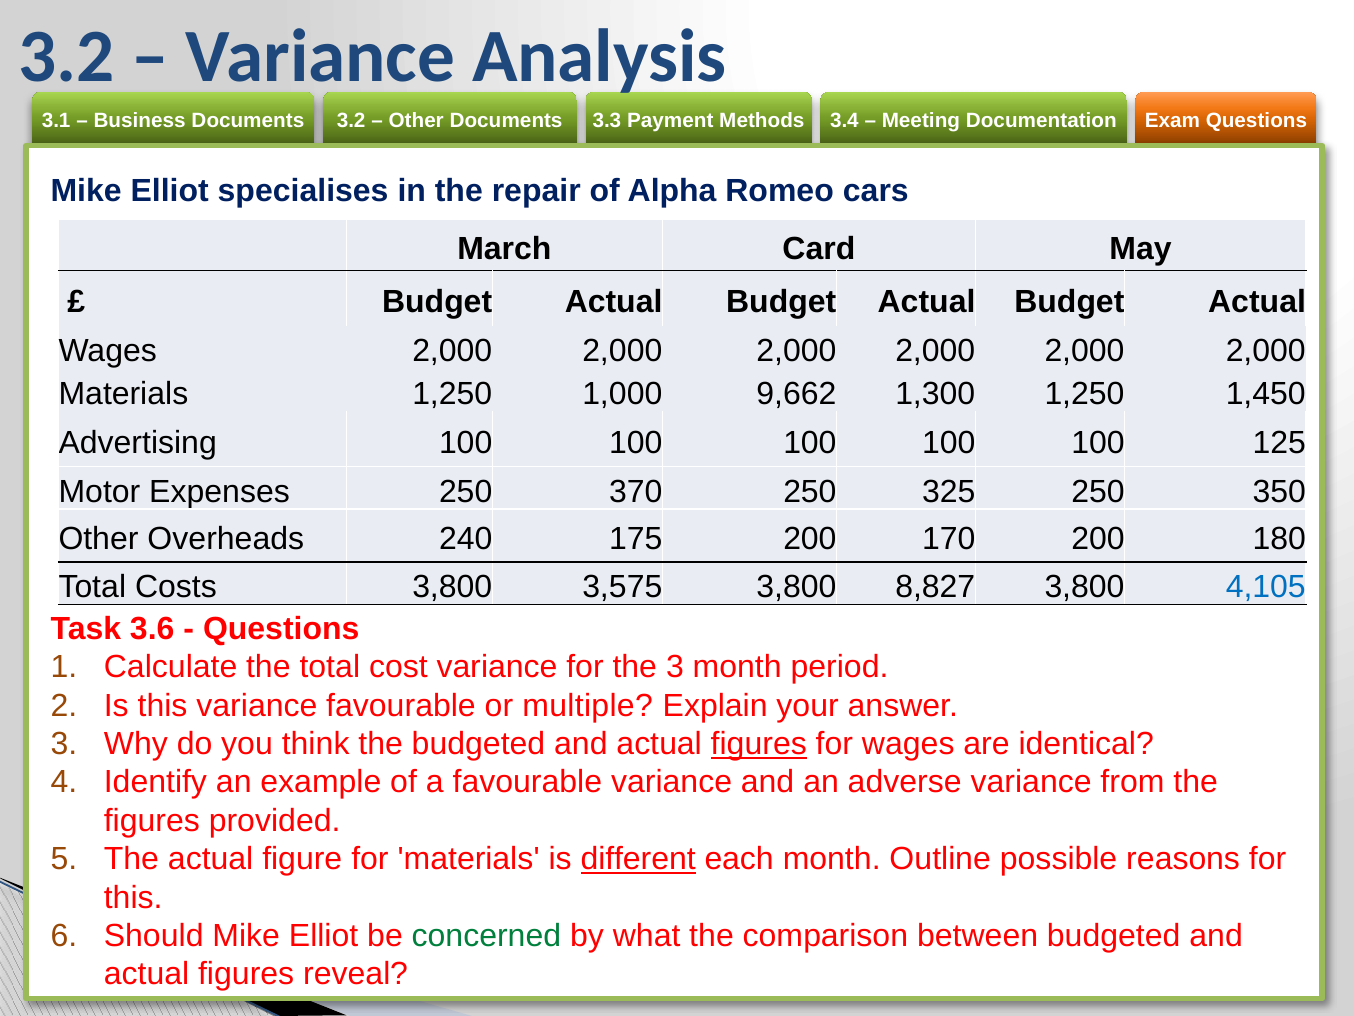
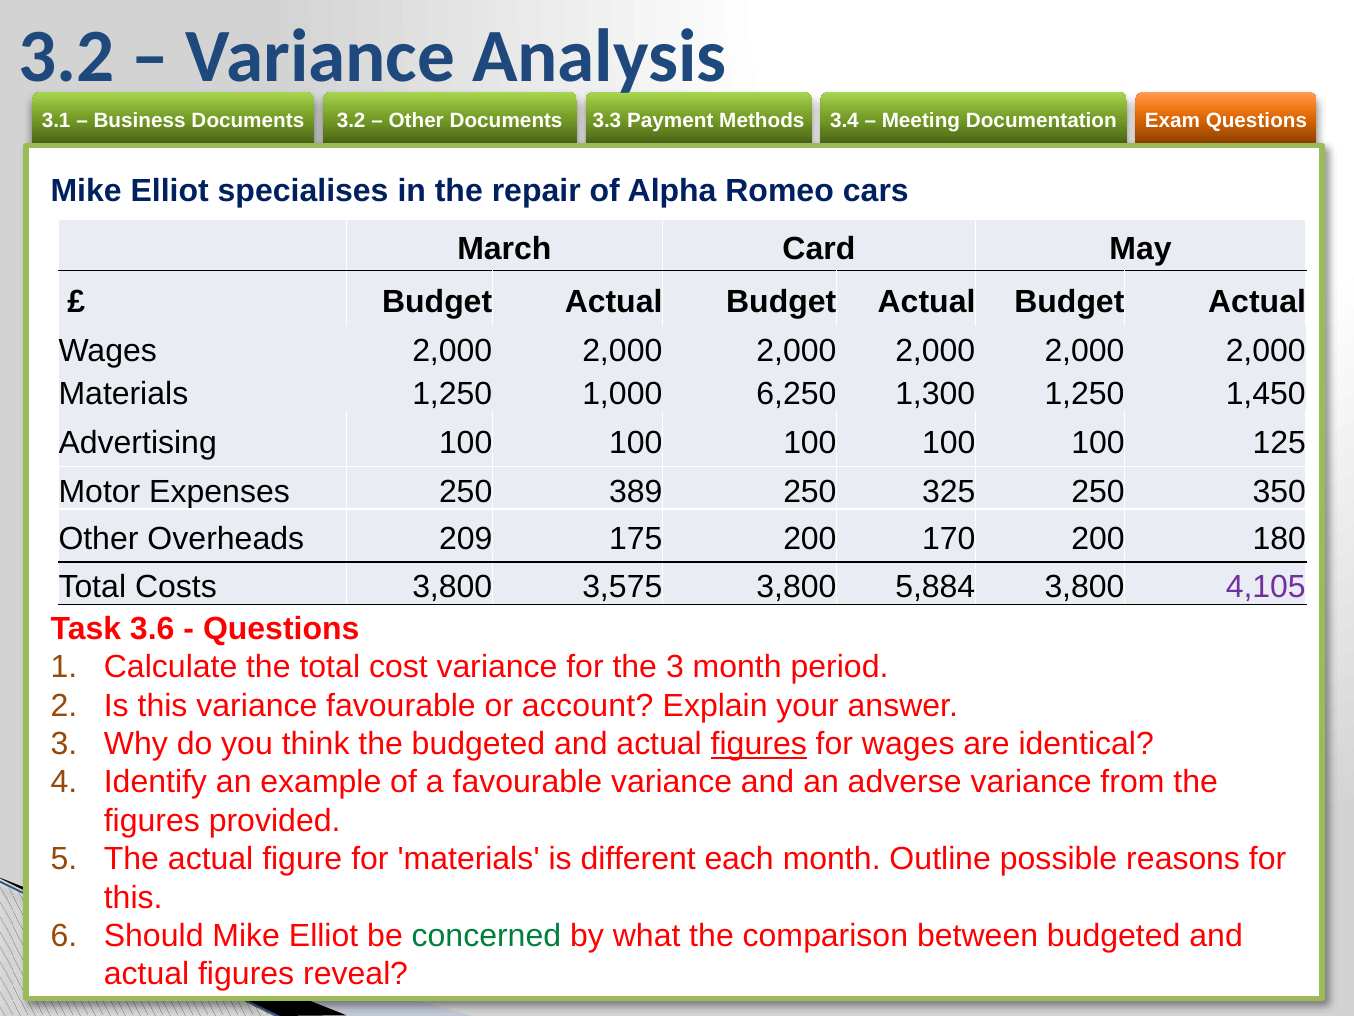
9,662: 9,662 -> 6,250
370: 370 -> 389
240: 240 -> 209
8,827: 8,827 -> 5,884
4,105 colour: blue -> purple
multiple: multiple -> account
different underline: present -> none
